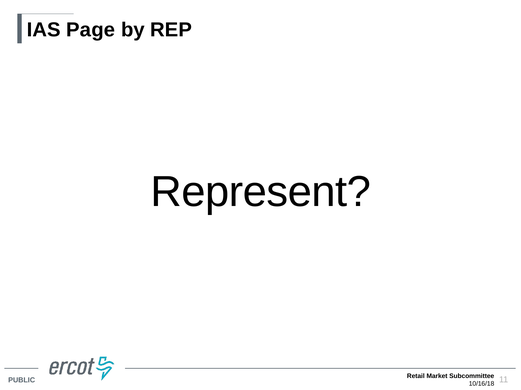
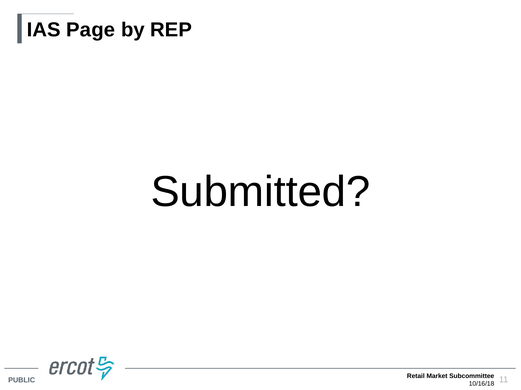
Represent: Represent -> Submitted
